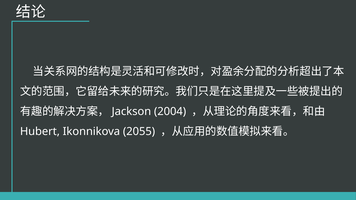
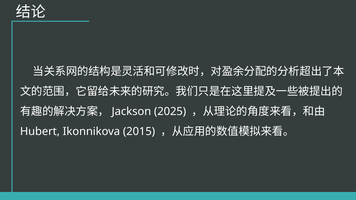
2004: 2004 -> 2025
2055: 2055 -> 2015
